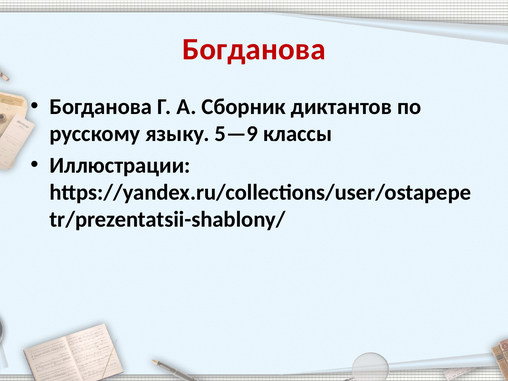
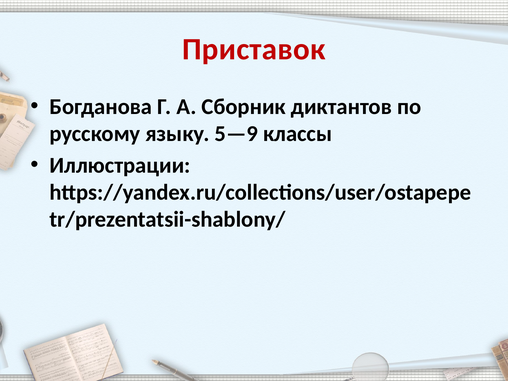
Богданова at (254, 49): Богданова -> Приставок
